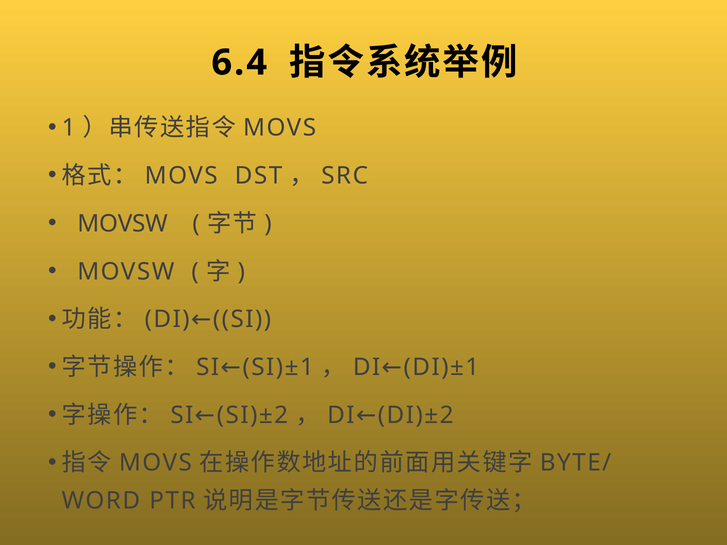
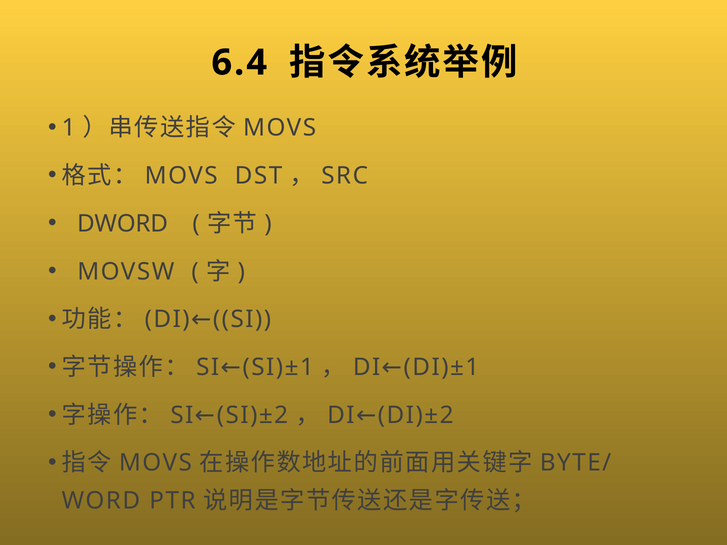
MOVSW at (123, 224): MOVSW -> DWORD
